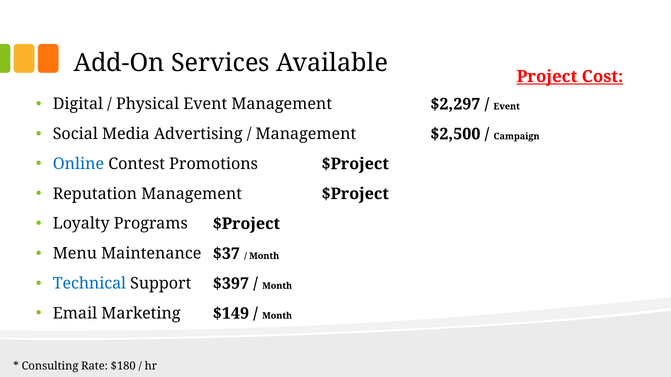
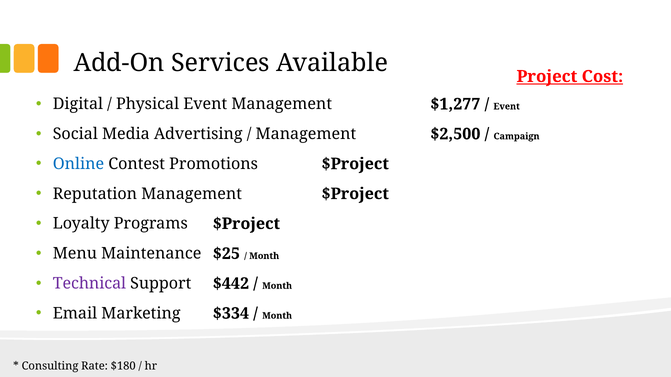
$2,297: $2,297 -> $1,277
$37: $37 -> $25
Technical colour: blue -> purple
$397: $397 -> $442
$149: $149 -> $334
